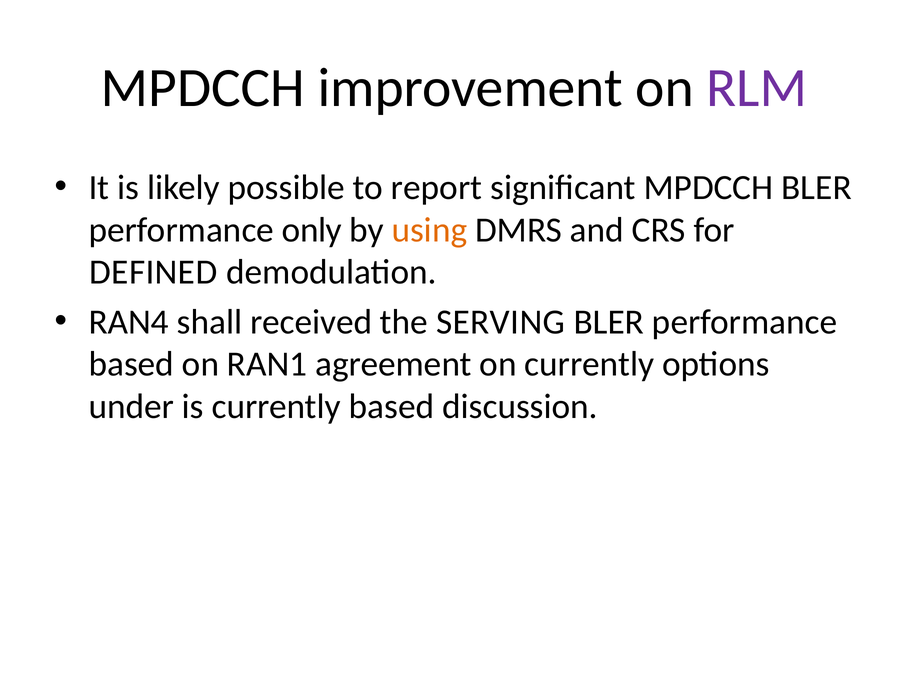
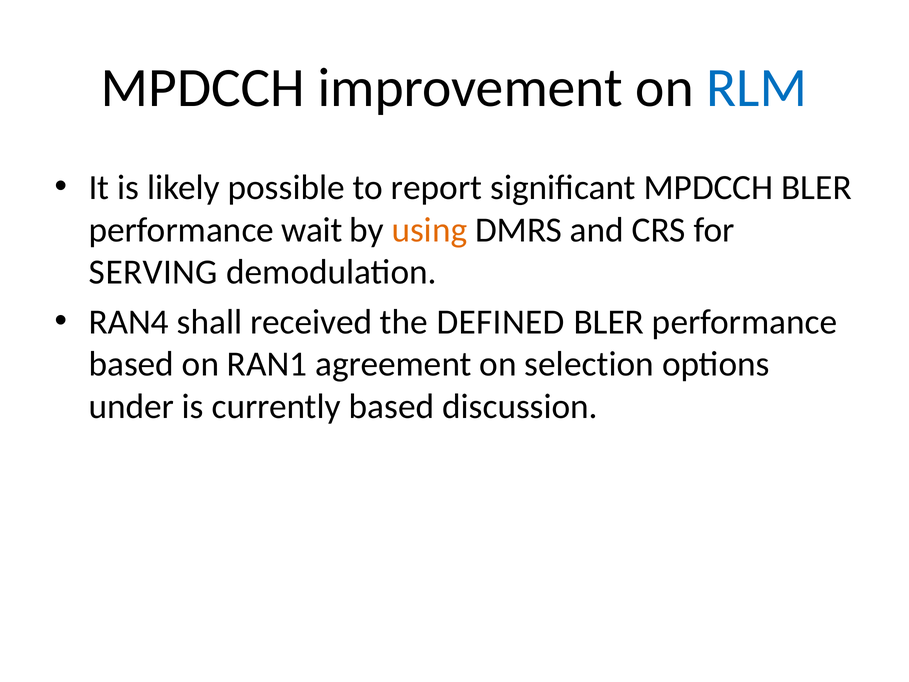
RLM colour: purple -> blue
only: only -> wait
DEFINED: DEFINED -> SERVING
SERVING: SERVING -> DEFINED
on currently: currently -> selection
